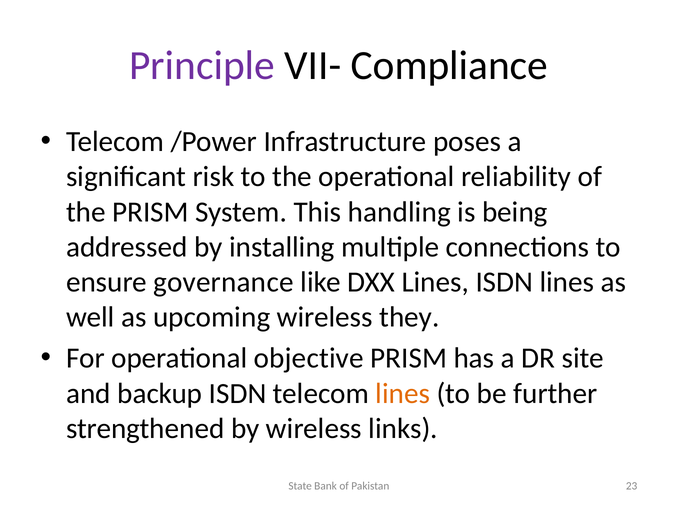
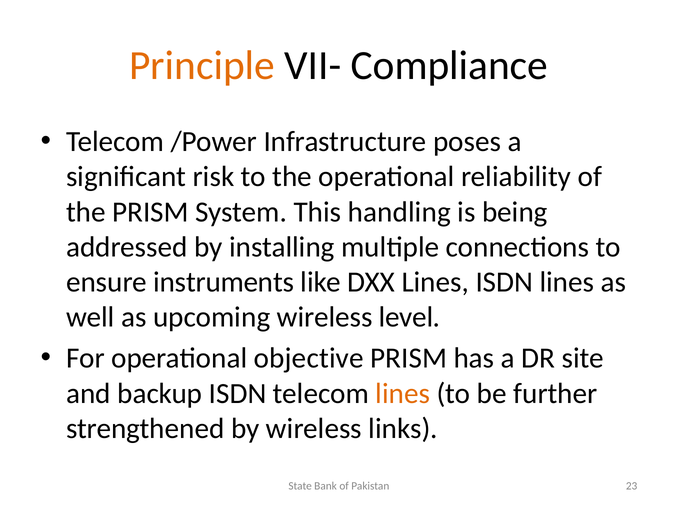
Principle colour: purple -> orange
governance: governance -> instruments
they: they -> level
